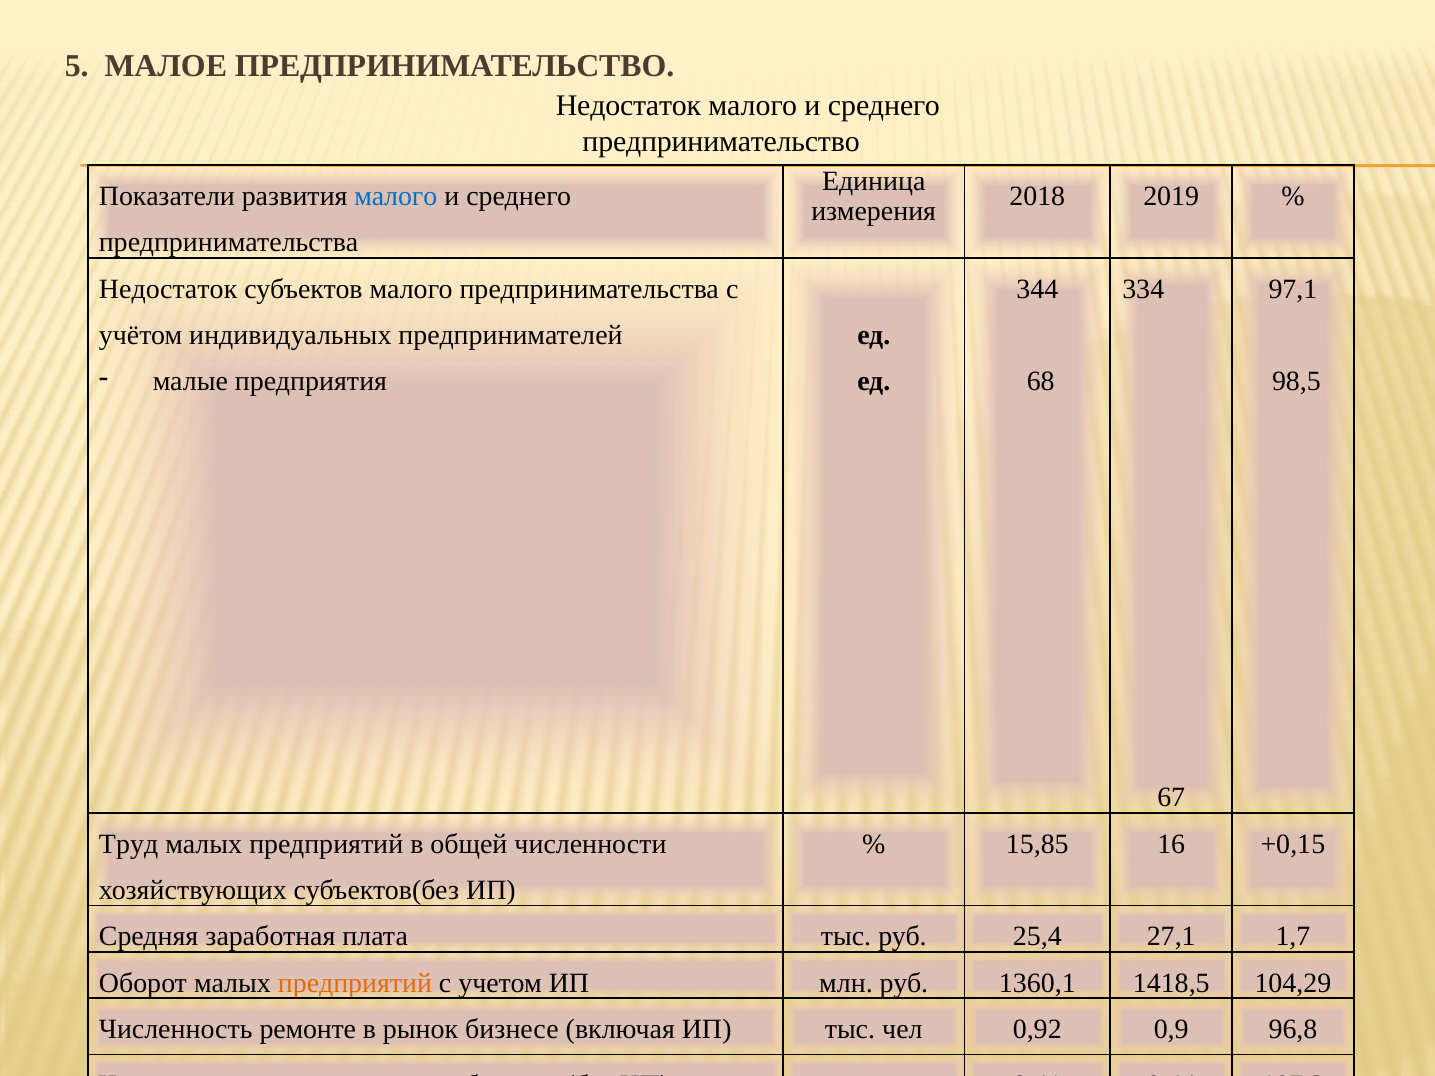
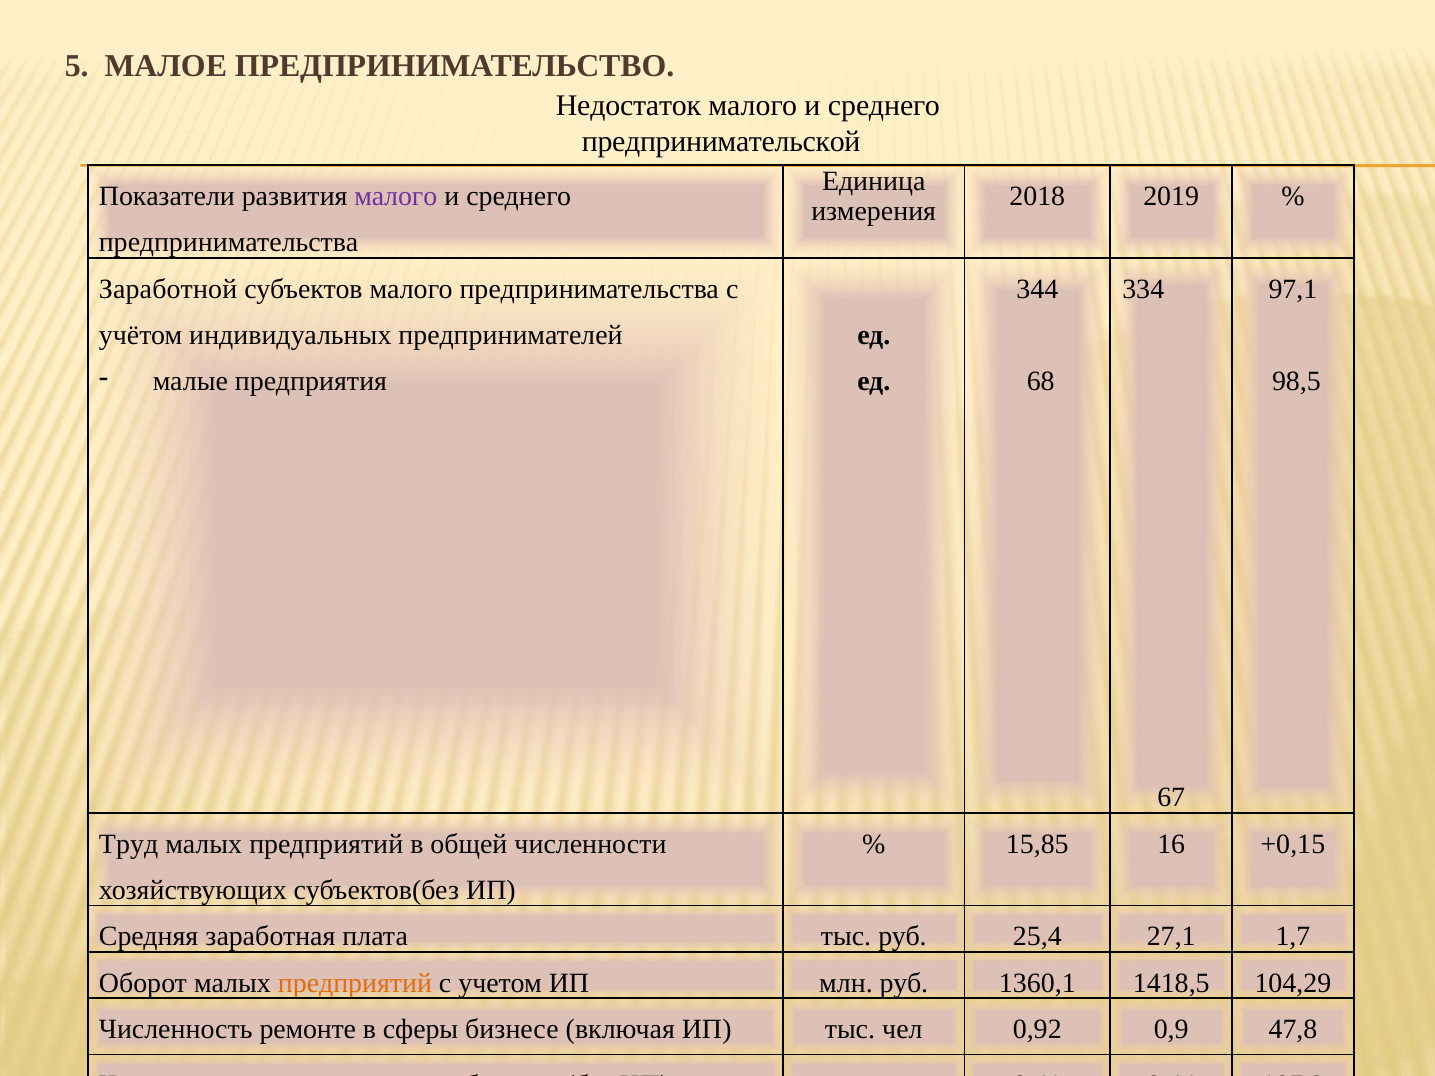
предпринимательство at (721, 142): предпринимательство -> предпринимательской
малого at (396, 196) colour: blue -> purple
Недостаток at (168, 289): Недостаток -> Заработной
рынок: рынок -> сферы
96,8: 96,8 -> 47,8
